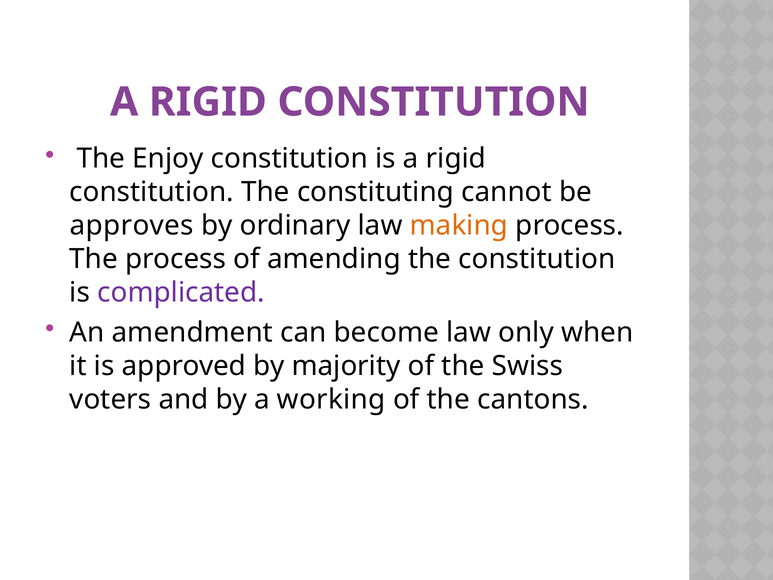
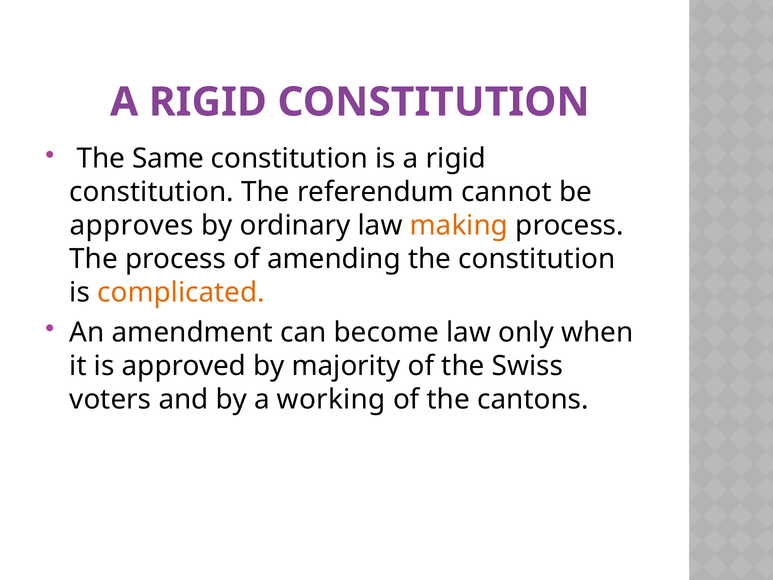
Enjoy: Enjoy -> Same
constituting: constituting -> referendum
complicated colour: purple -> orange
